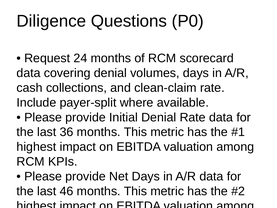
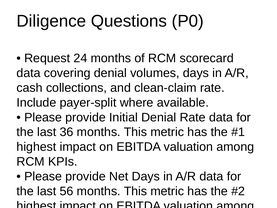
46: 46 -> 56
